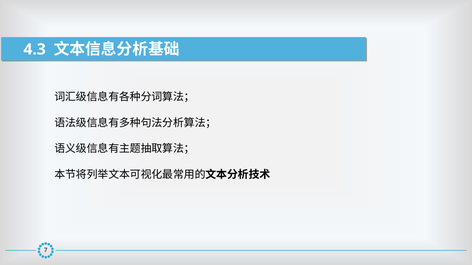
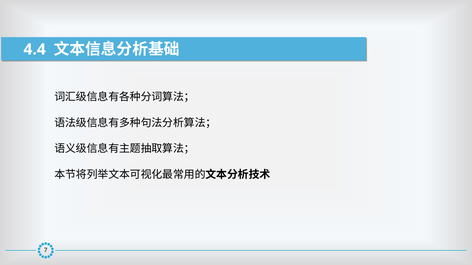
4.3: 4.3 -> 4.4
